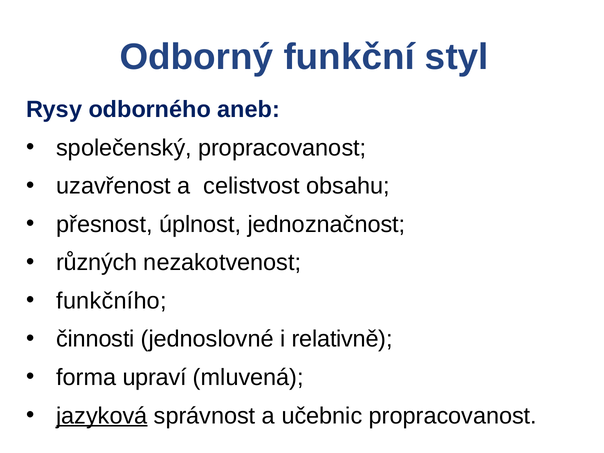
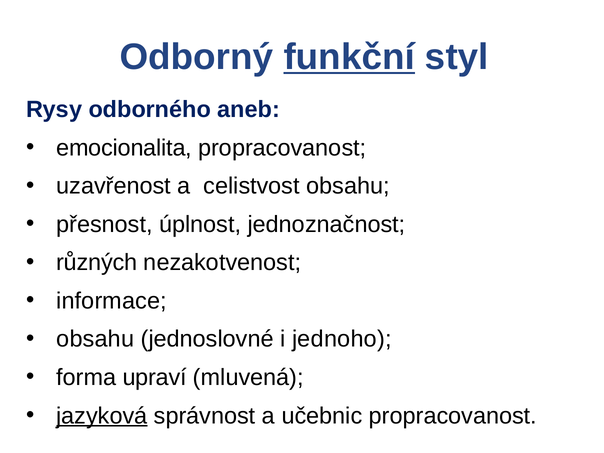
funkční underline: none -> present
společenský: společenský -> emocionalita
funkčního: funkčního -> informace
činnosti at (95, 339): činnosti -> obsahu
relativně: relativně -> jednoho
